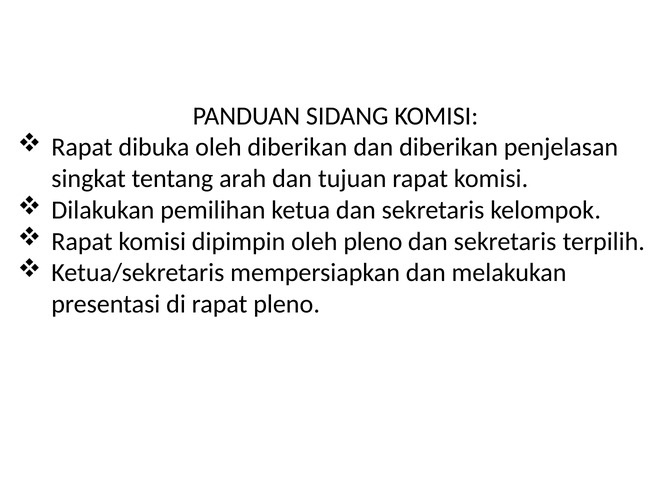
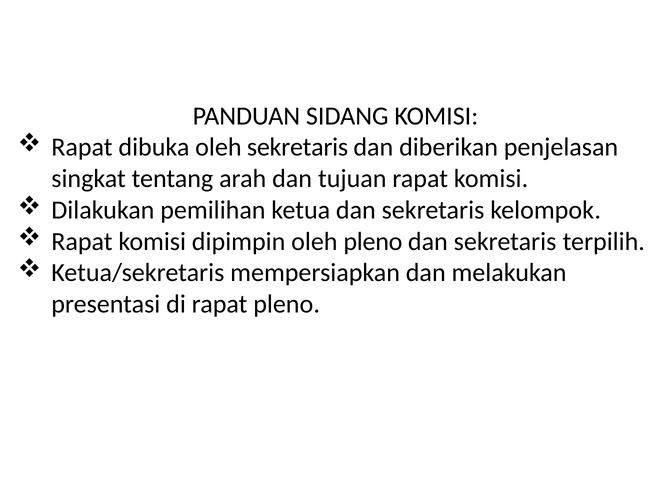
oleh diberikan: diberikan -> sekretaris
